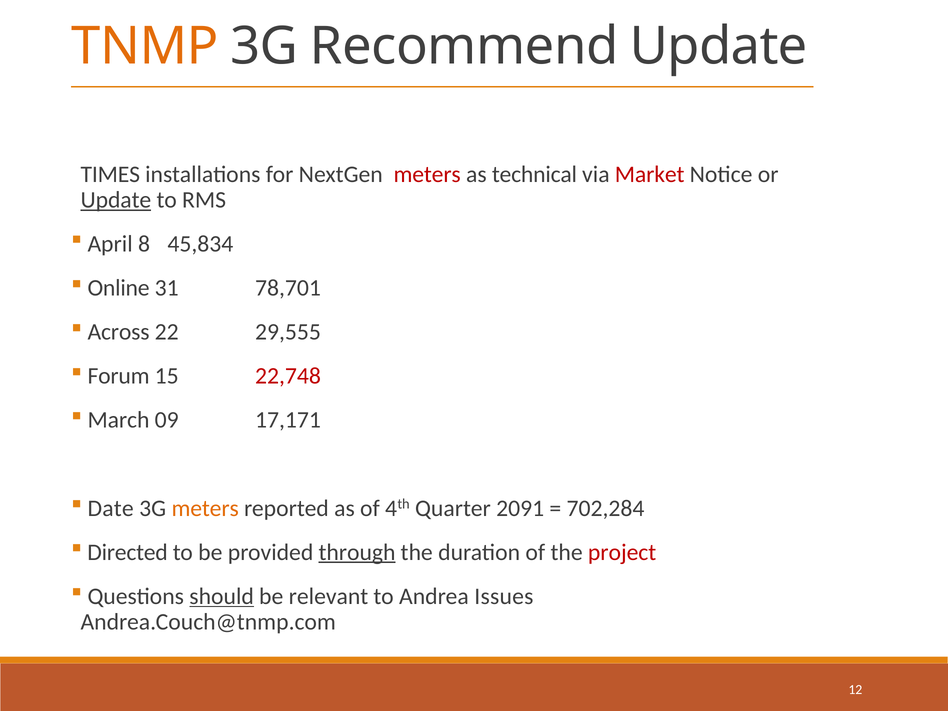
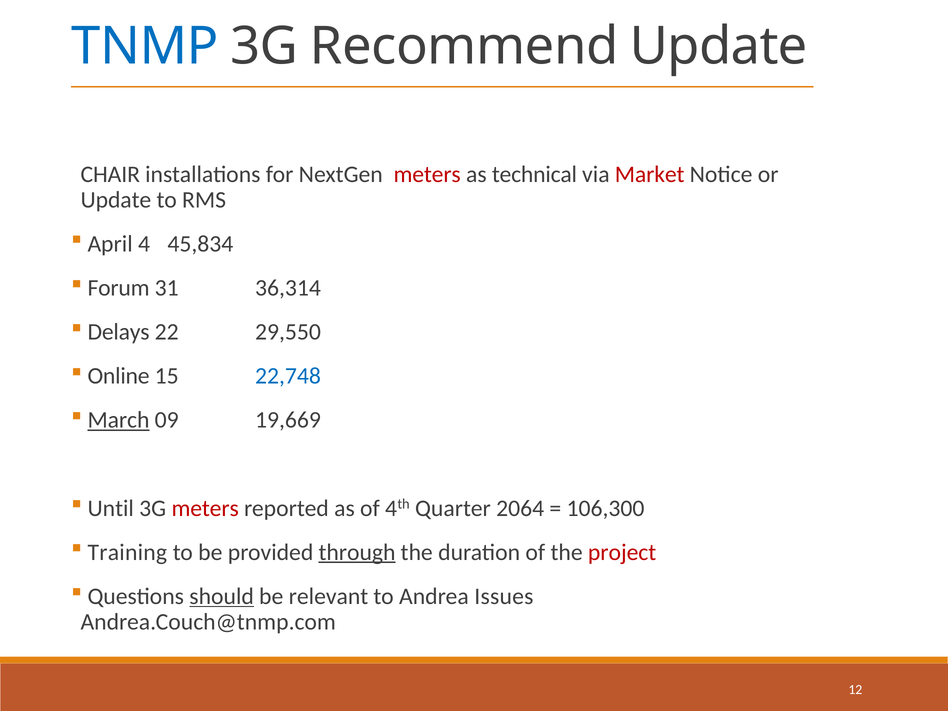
TNMP colour: orange -> blue
TIMES: TIMES -> CHAIR
Update at (116, 200) underline: present -> none
8: 8 -> 4
Online: Online -> Forum
78,701: 78,701 -> 36,314
Across: Across -> Delays
29,555: 29,555 -> 29,550
Forum: Forum -> Online
22,748 colour: red -> blue
March underline: none -> present
17,171: 17,171 -> 19,669
Date: Date -> Until
meters at (205, 508) colour: orange -> red
2091: 2091 -> 2064
702,284: 702,284 -> 106,300
Directed: Directed -> Training
